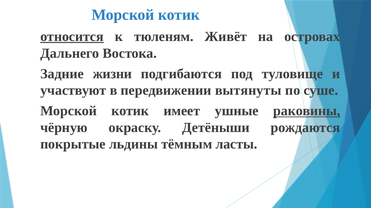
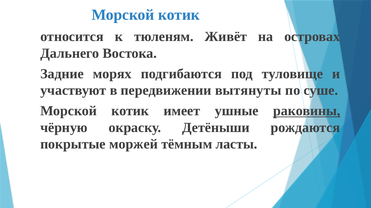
относится underline: present -> none
жизни: жизни -> морях
льдины: льдины -> моржей
